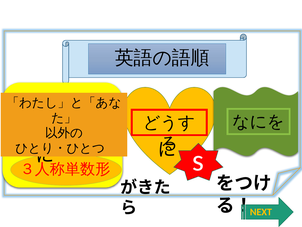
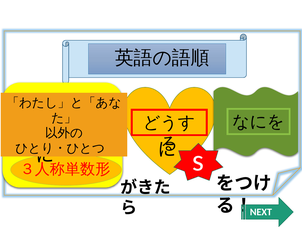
NEXT colour: yellow -> white
